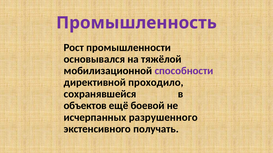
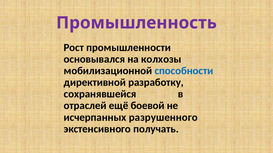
тяжёлой: тяжёлой -> колхозы
способности colour: purple -> blue
проходило: проходило -> разработку
объектов: объектов -> отраслей
